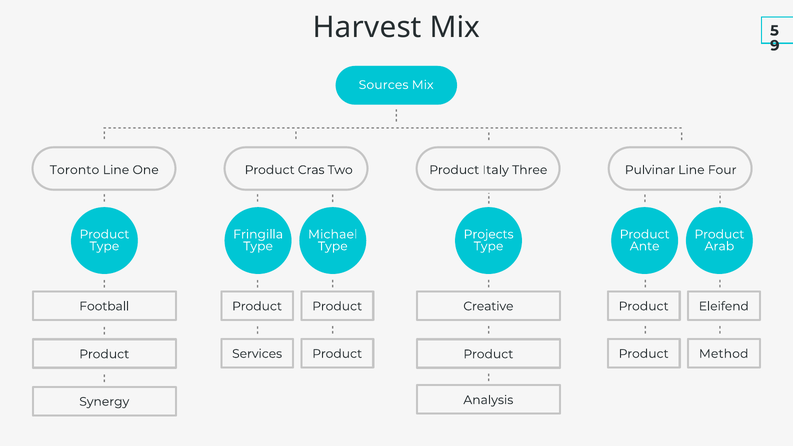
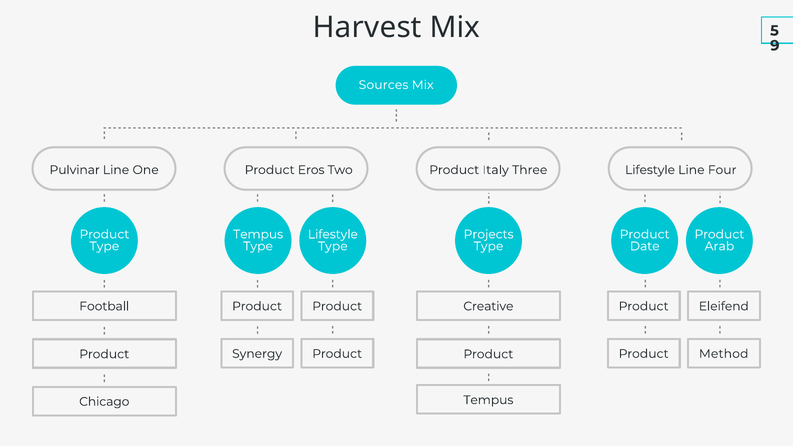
Toronto: Toronto -> Pulvinar
Cras: Cras -> Eros
Three Pulvinar: Pulvinar -> Lifestyle
Fringilla at (258, 234): Fringilla -> Tempus
Michael at (333, 234): Michael -> Lifestyle
Ante: Ante -> Date
Services: Services -> Synergy
Analysis at (488, 400): Analysis -> Tempus
Synergy: Synergy -> Chicago
